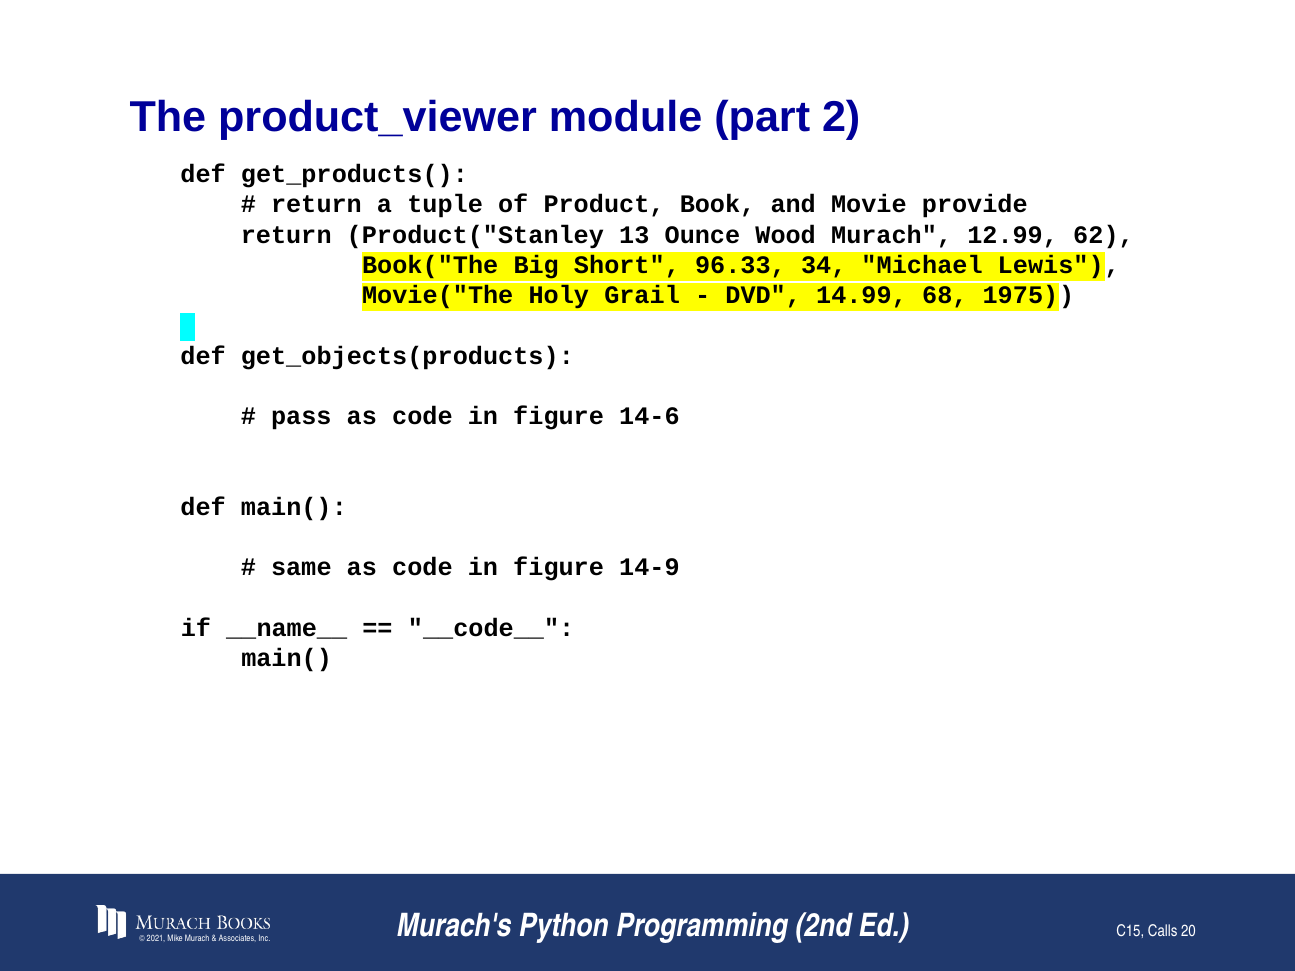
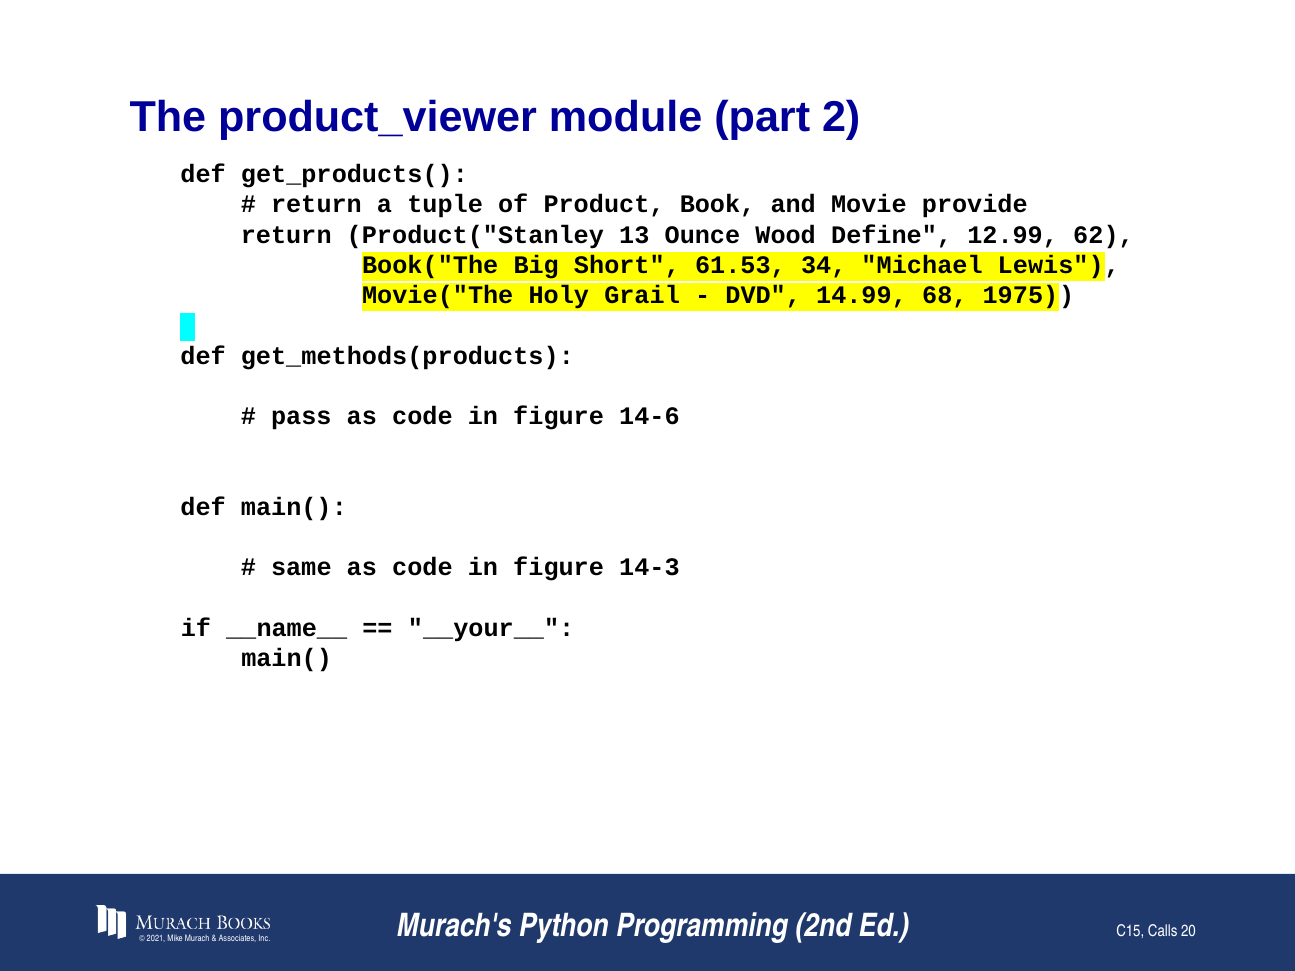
Wood Murach: Murach -> Define
96.33: 96.33 -> 61.53
get_objects(products: get_objects(products -> get_methods(products
14-9: 14-9 -> 14-3
__code__: __code__ -> __your__
